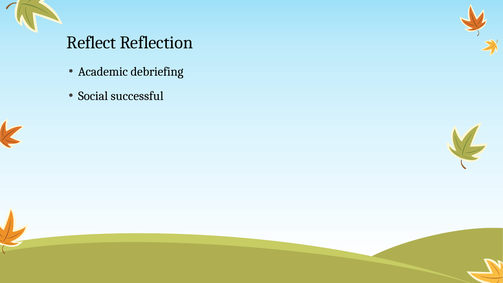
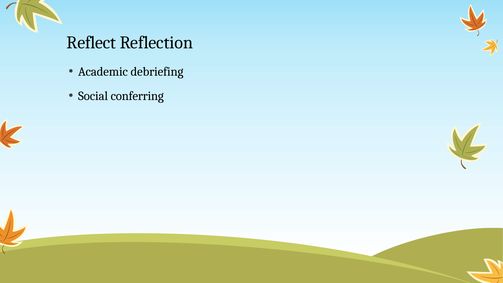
successful: successful -> conferring
